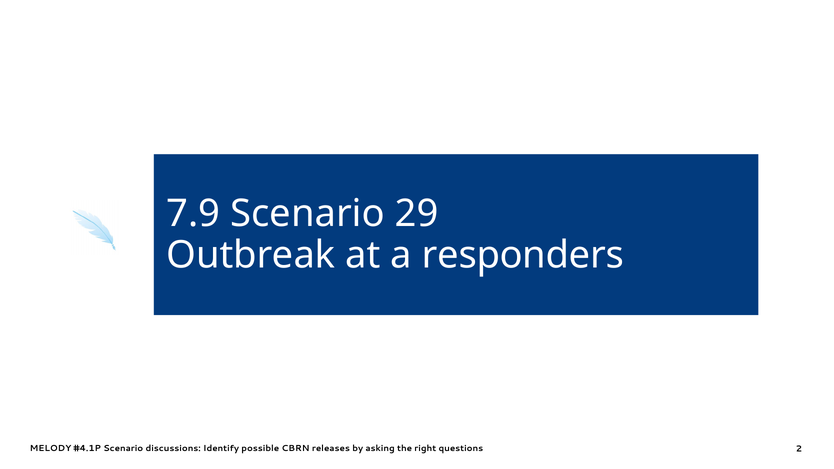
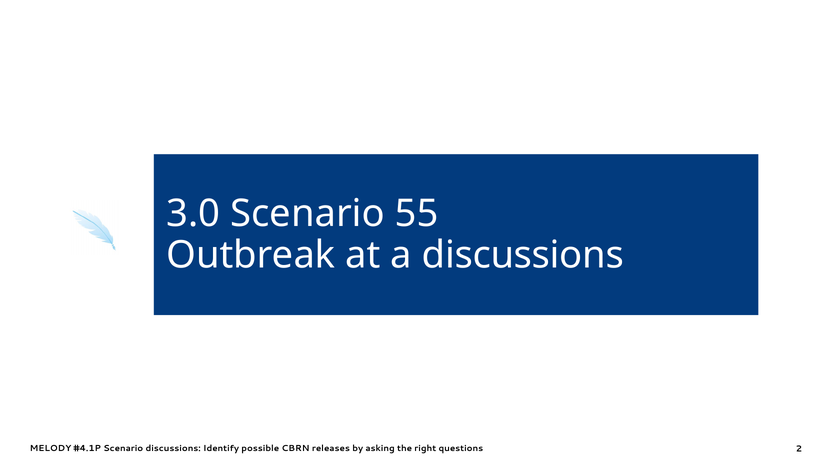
7.9: 7.9 -> 3.0
29: 29 -> 55
a responders: responders -> discussions
